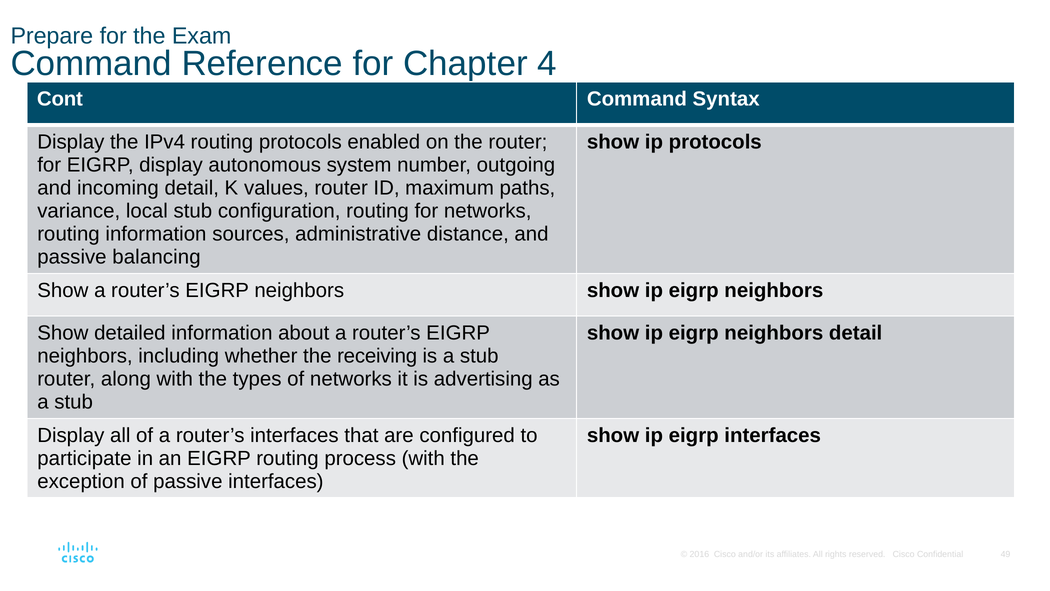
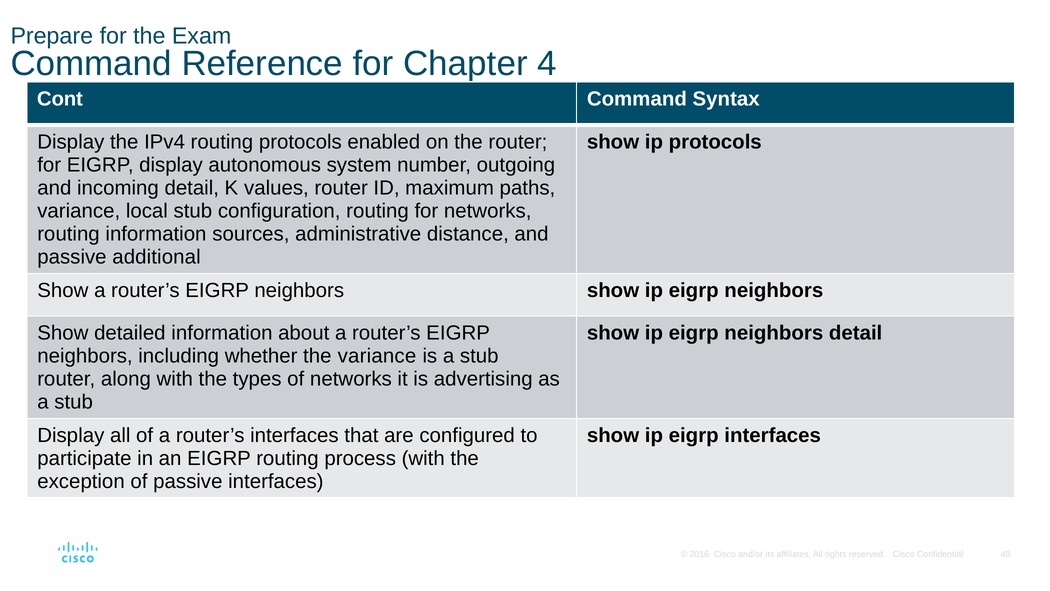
balancing: balancing -> additional
the receiving: receiving -> variance
